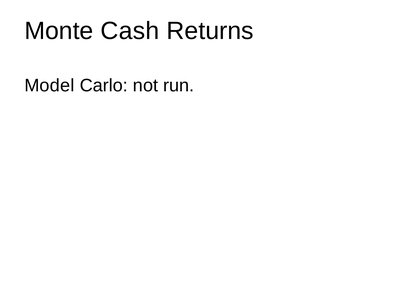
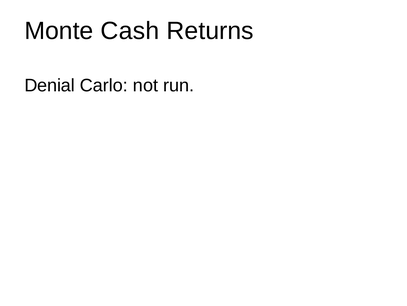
Model: Model -> Denial
